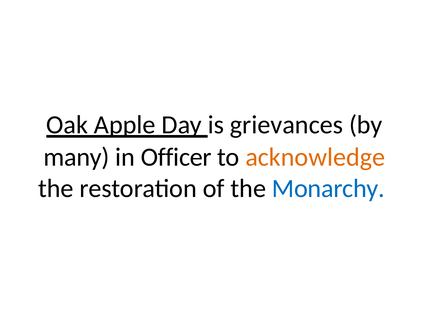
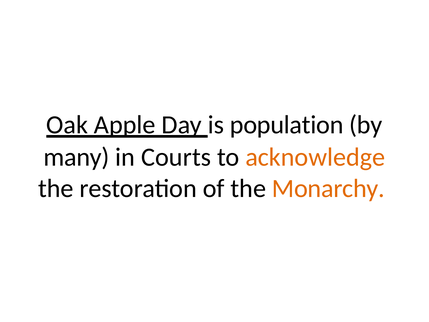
grievances: grievances -> population
Officer: Officer -> Courts
Monarchy colour: blue -> orange
